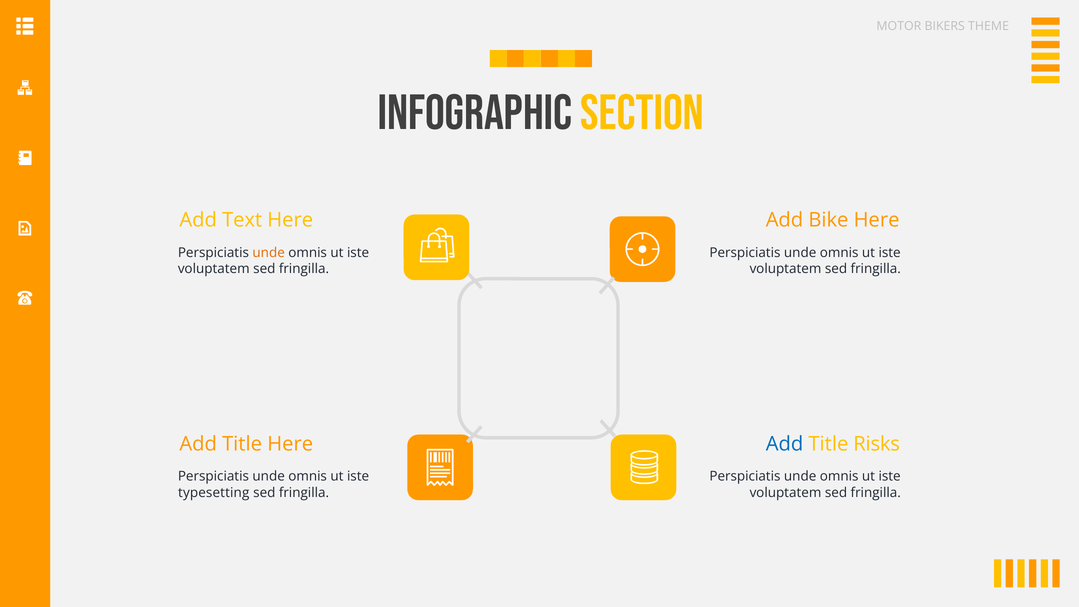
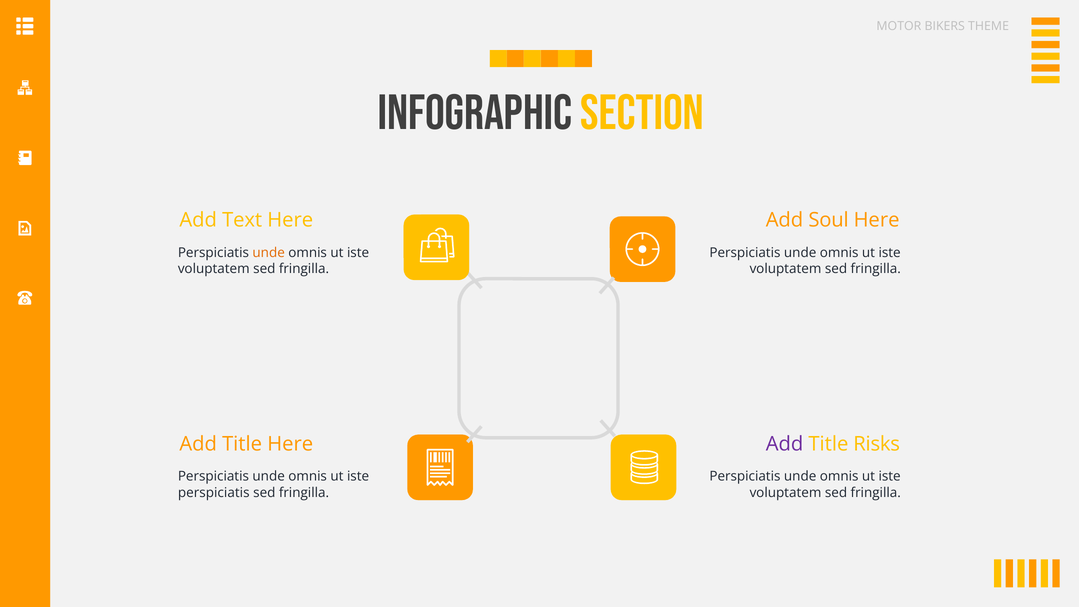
Bike: Bike -> Soul
Add at (785, 444) colour: blue -> purple
typesetting at (214, 493): typesetting -> perspiciatis
